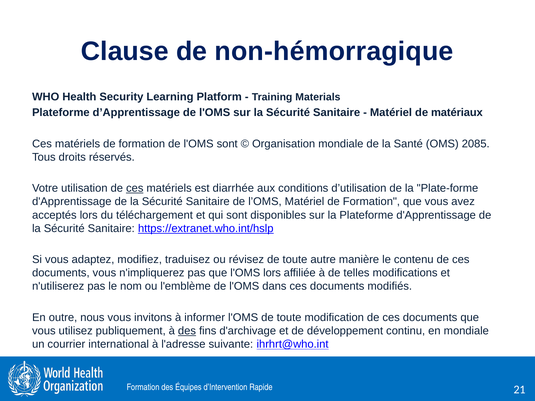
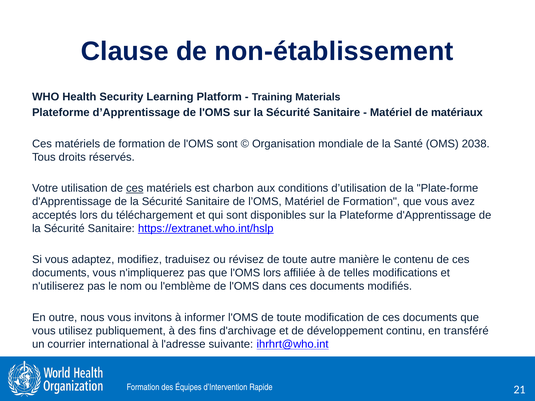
non-hémorragique: non-hémorragique -> non-établissement
2085: 2085 -> 2038
diarrhée: diarrhée -> charbon
des at (187, 331) underline: present -> none
en mondiale: mondiale -> transféré
